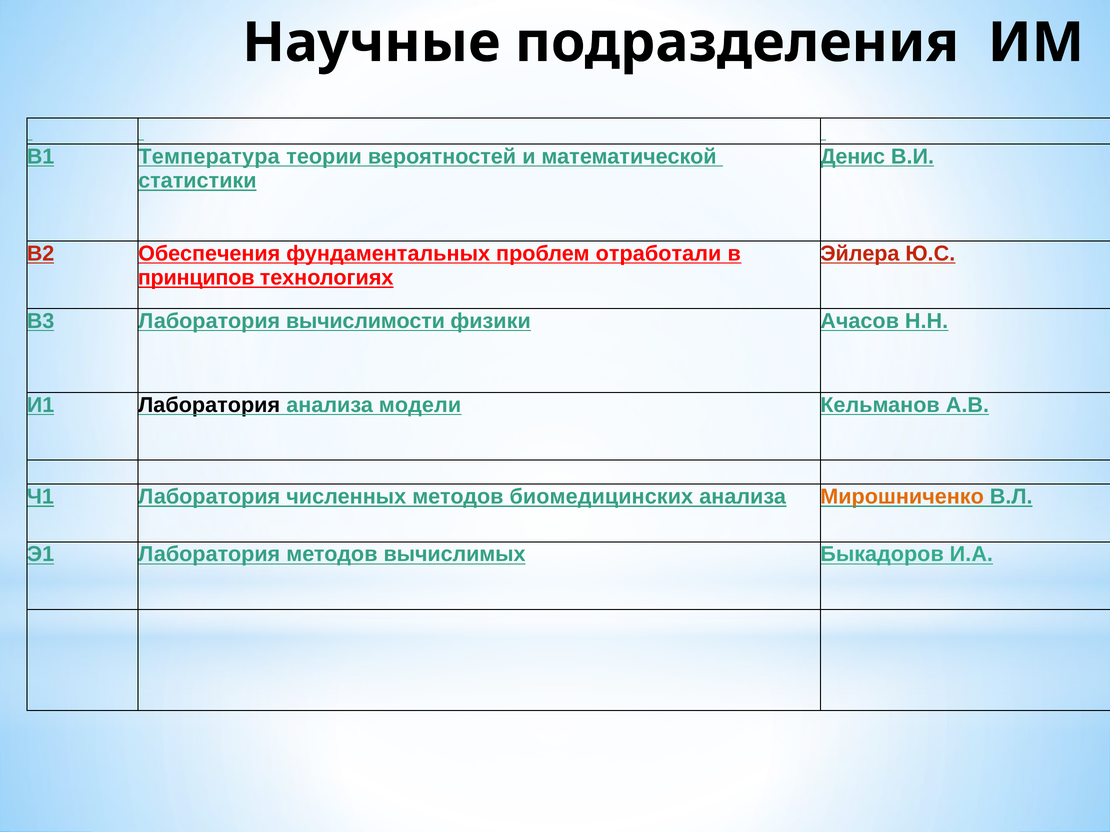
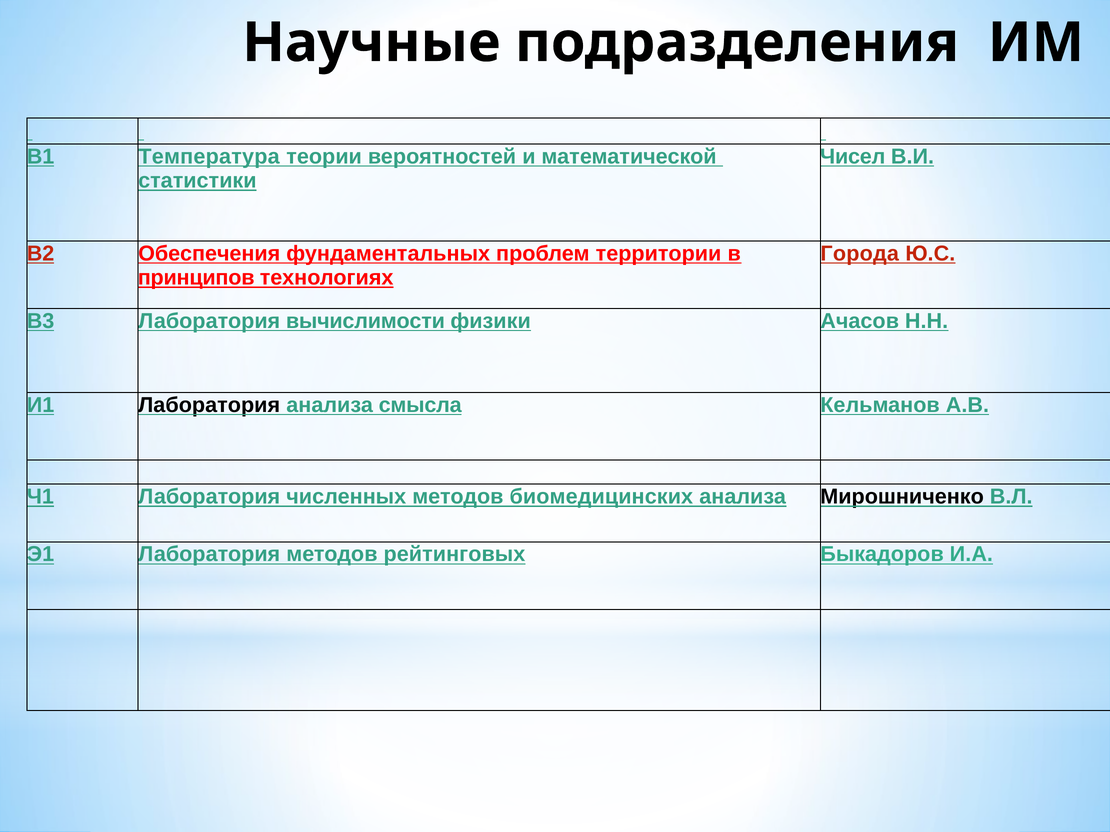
Денис: Денис -> Чисел
отработали: отработали -> территории
Эйлера: Эйлера -> Города
модели: модели -> смысла
Мирошниченко colour: orange -> black
вычислимых: вычислимых -> рейтинговых
